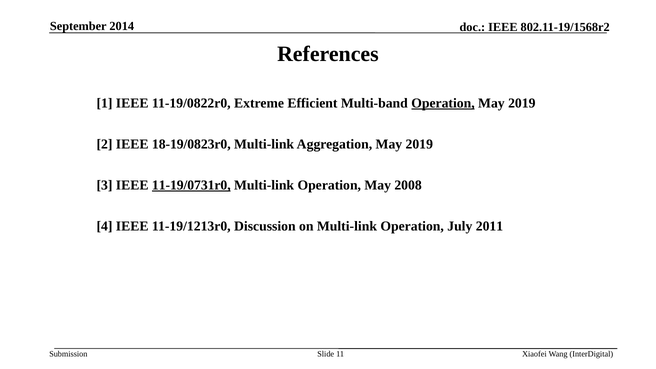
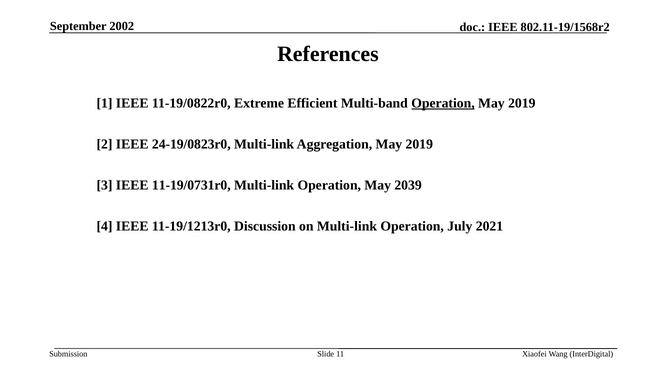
2014: 2014 -> 2002
18-19/0823r0: 18-19/0823r0 -> 24-19/0823r0
11-19/0731r0 underline: present -> none
2008: 2008 -> 2039
2011: 2011 -> 2021
